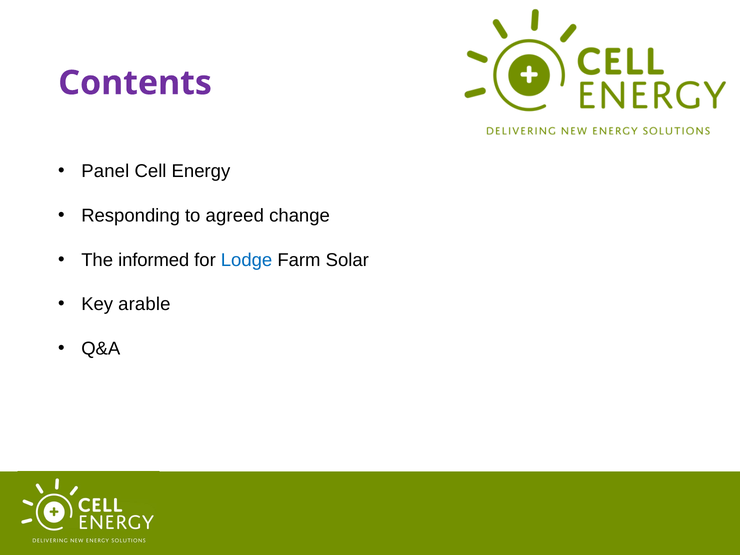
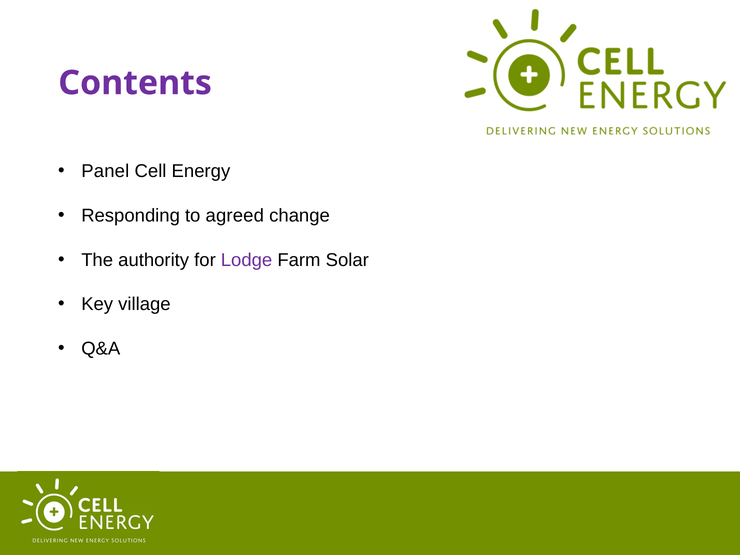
informed: informed -> authority
Lodge colour: blue -> purple
arable: arable -> village
